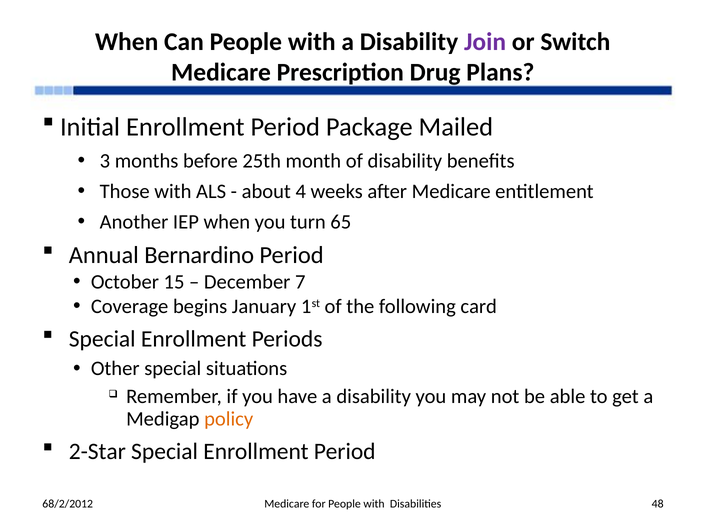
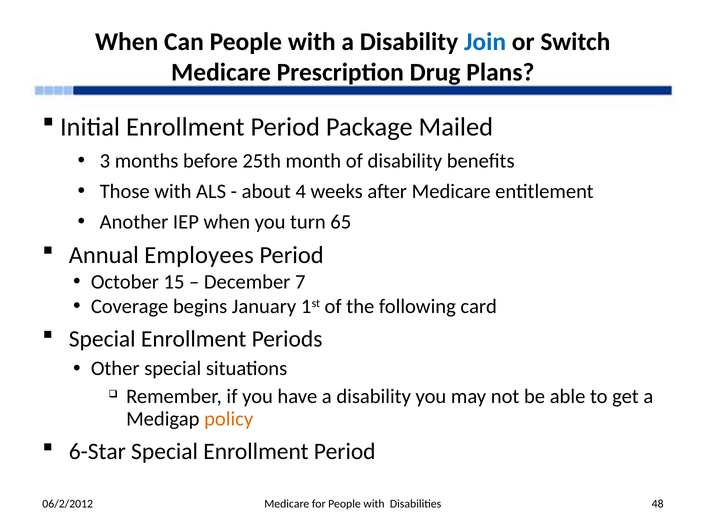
Join colour: purple -> blue
Bernardino: Bernardino -> Employees
2-Star: 2-Star -> 6-Star
68/2/2012: 68/2/2012 -> 06/2/2012
